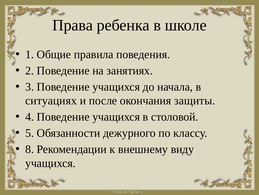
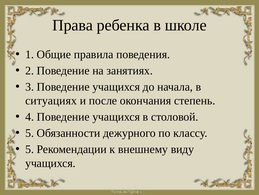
защиты: защиты -> степень
8 at (30, 149): 8 -> 5
